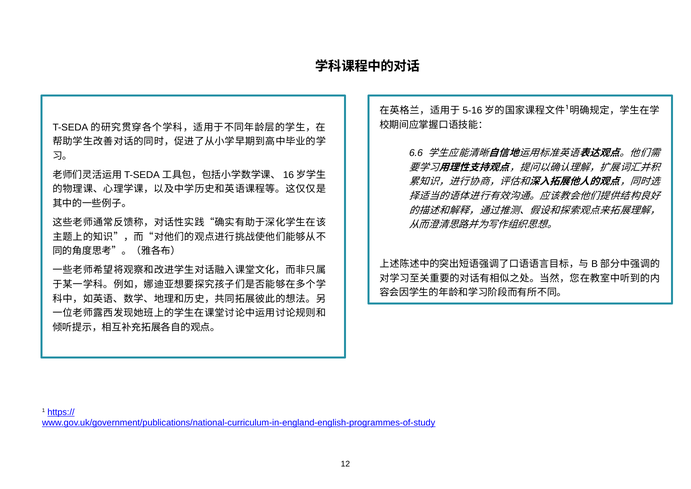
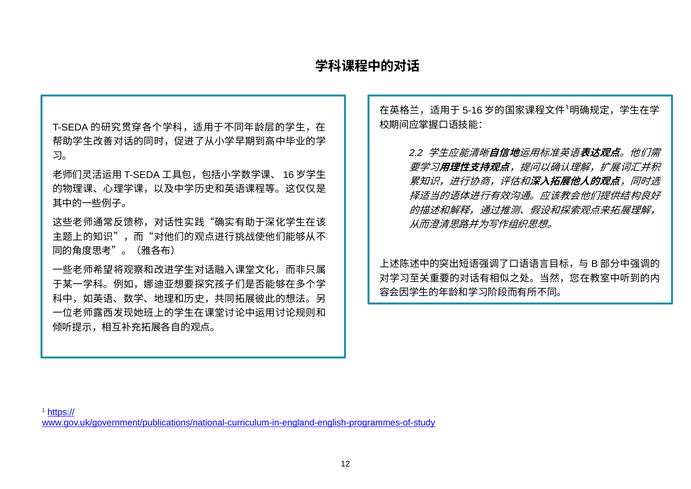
6.6: 6.6 -> 2.2
